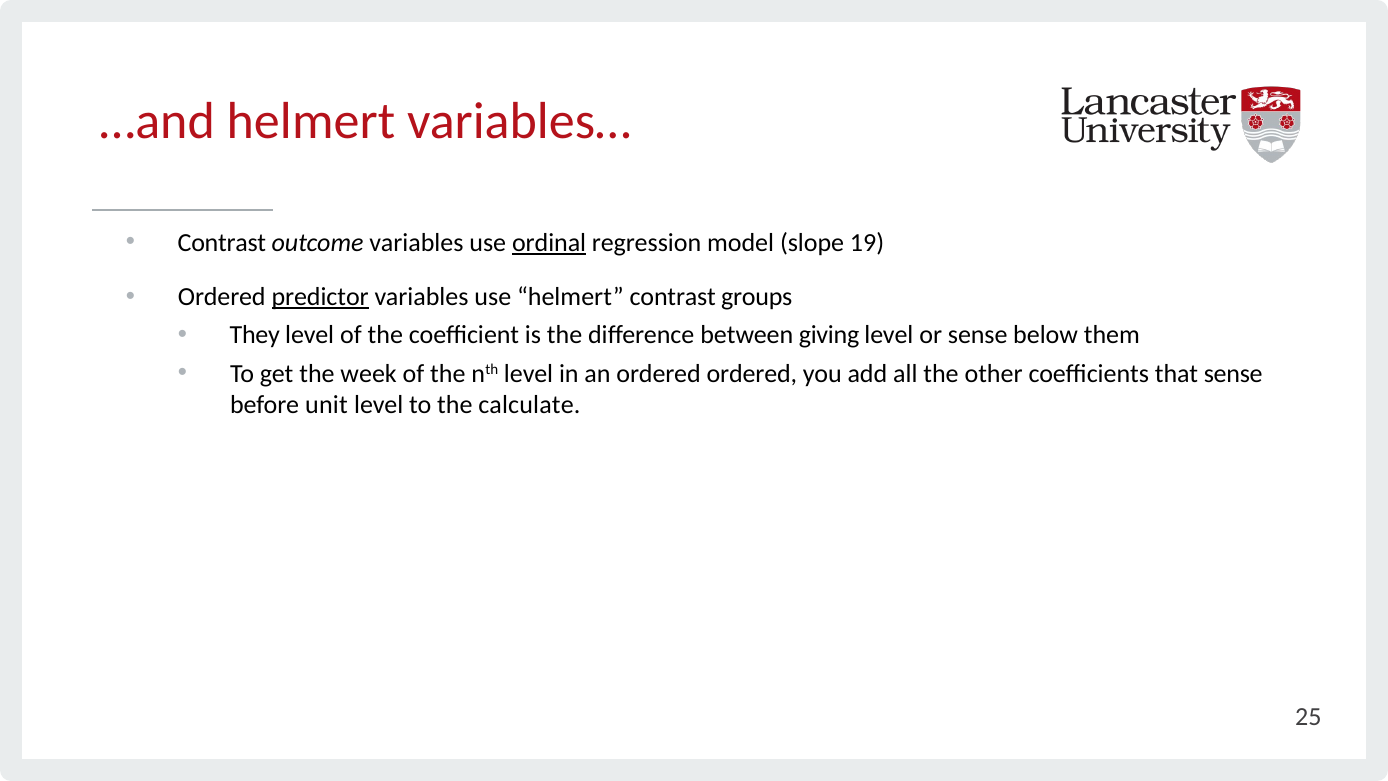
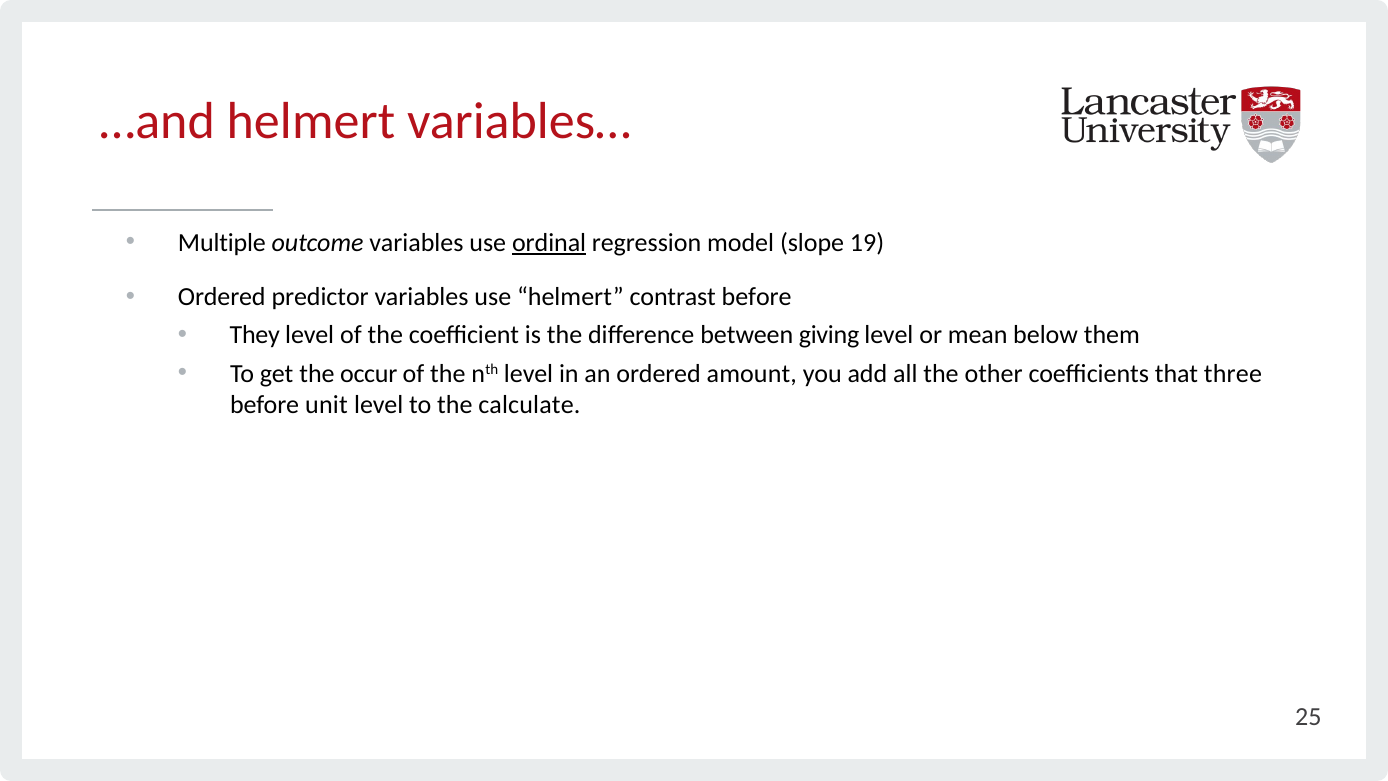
Contrast at (222, 243): Contrast -> Multiple
predictor underline: present -> none
contrast groups: groups -> before
or sense: sense -> mean
week: week -> occur
ordered ordered: ordered -> amount
that sense: sense -> three
